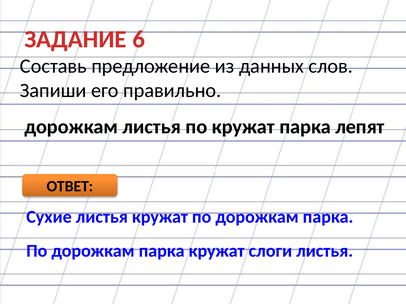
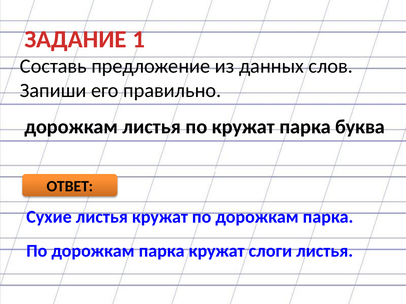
6: 6 -> 1
лепят: лепят -> буква
